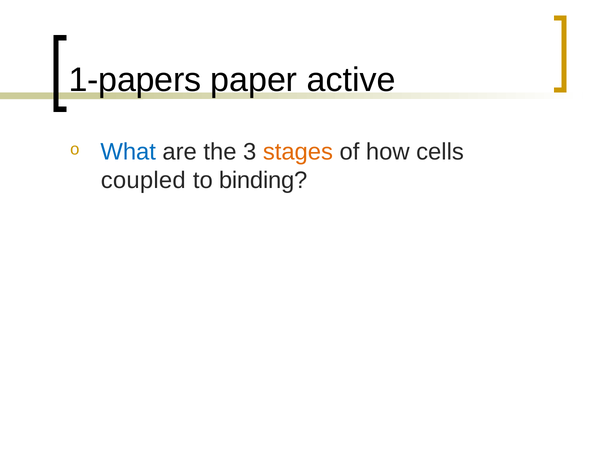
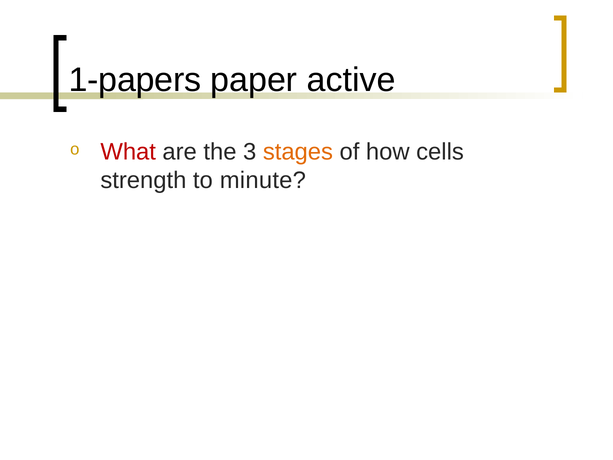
What colour: blue -> red
coupled: coupled -> strength
binding: binding -> minute
